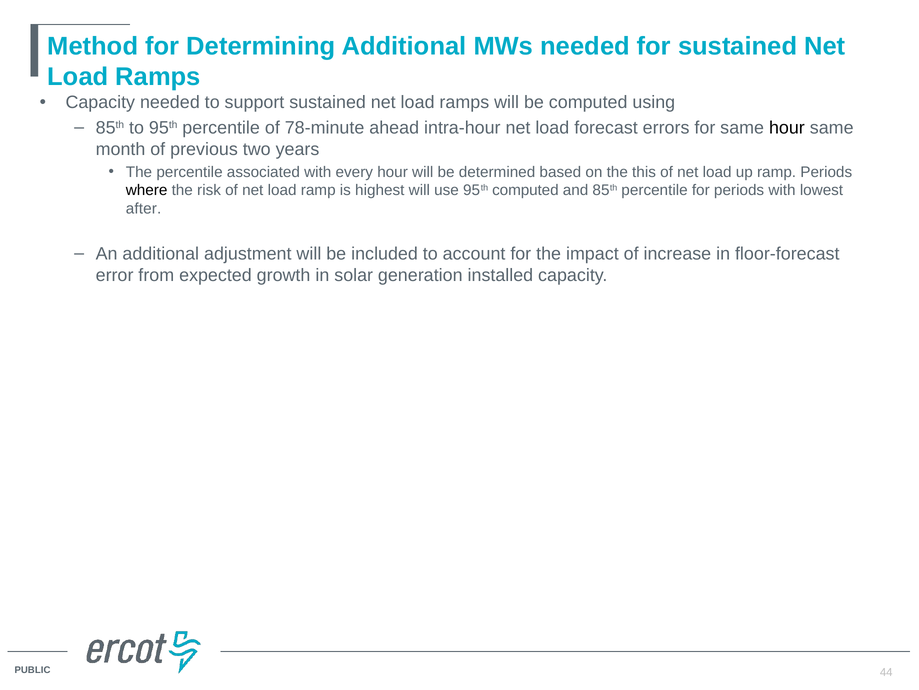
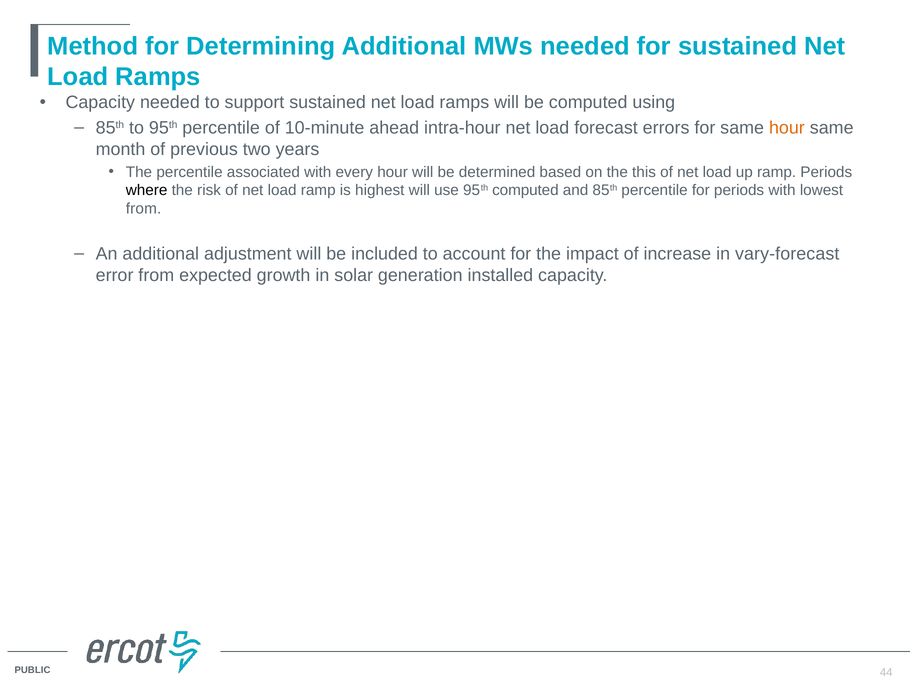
78-minute: 78-minute -> 10-minute
hour at (787, 128) colour: black -> orange
after at (144, 209): after -> from
floor-forecast: floor-forecast -> vary-forecast
